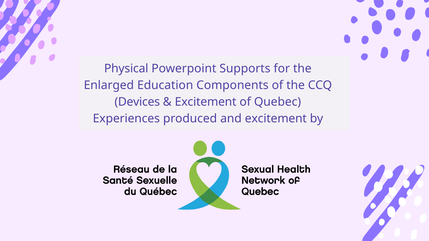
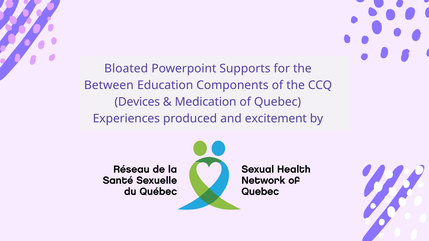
Physical: Physical -> Bloated
Enlarged: Enlarged -> Between
Excitement at (206, 102): Excitement -> Medication
